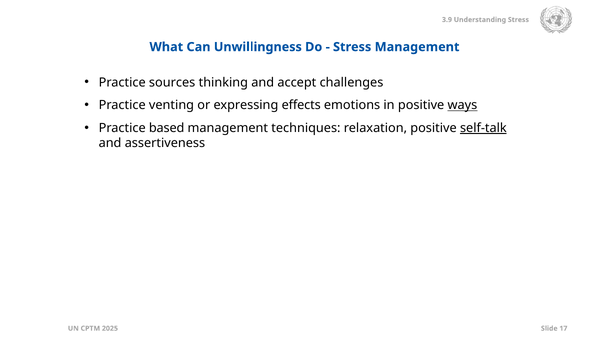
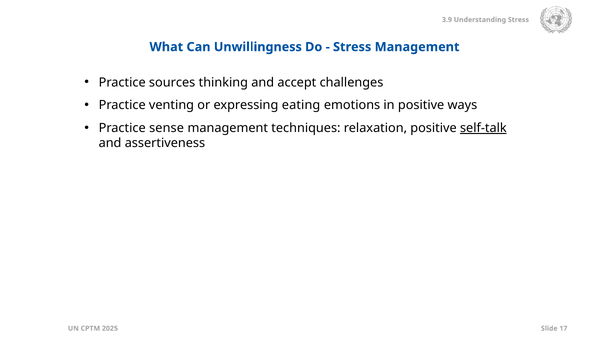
effects: effects -> eating
ways underline: present -> none
based: based -> sense
